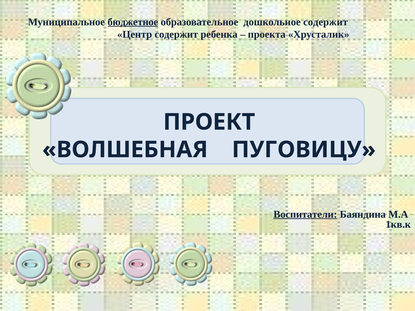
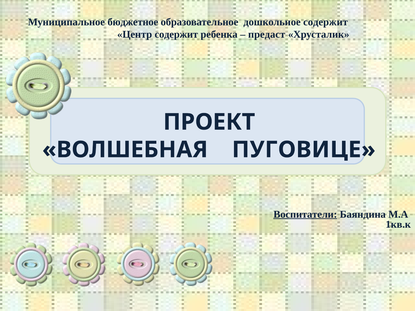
бюджетное underline: present -> none
проекта: проекта -> предаст
ПУГОВИЦУ: ПУГОВИЦУ -> ПУГОВИЦЕ
